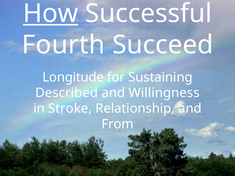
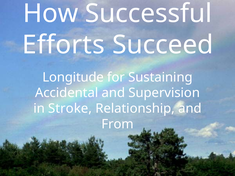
How underline: present -> none
Fourth: Fourth -> Efforts
Described: Described -> Accidental
Willingness: Willingness -> Supervision
